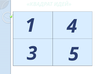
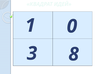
4: 4 -> 0
5: 5 -> 8
